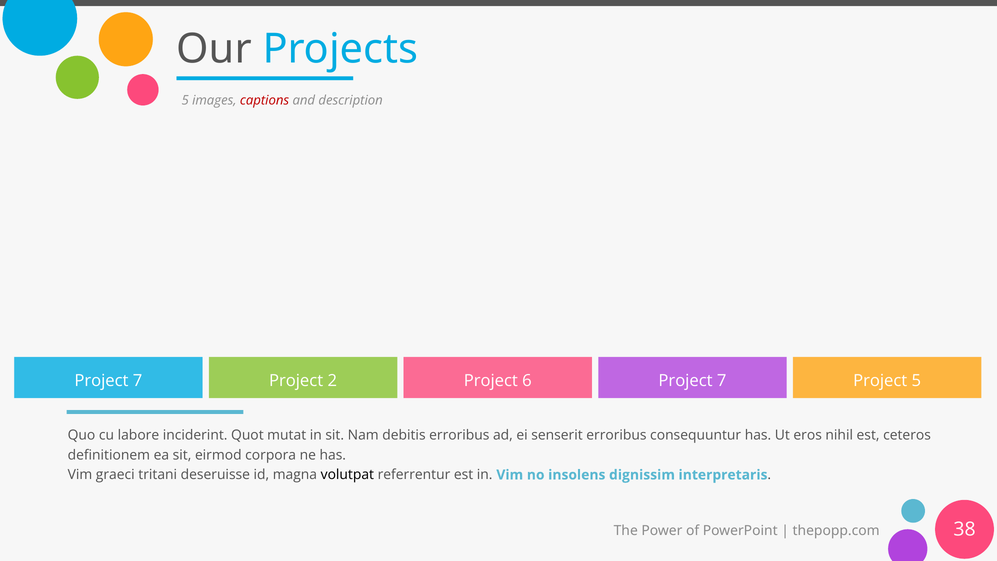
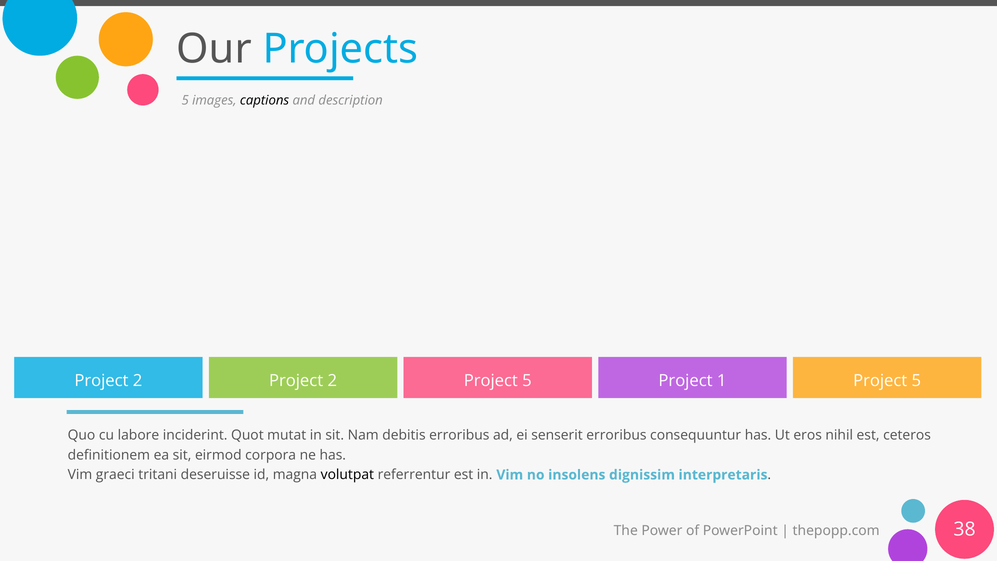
captions colour: red -> black
7 at (138, 381): 7 -> 2
6 at (527, 381): 6 -> 5
7 at (722, 381): 7 -> 1
